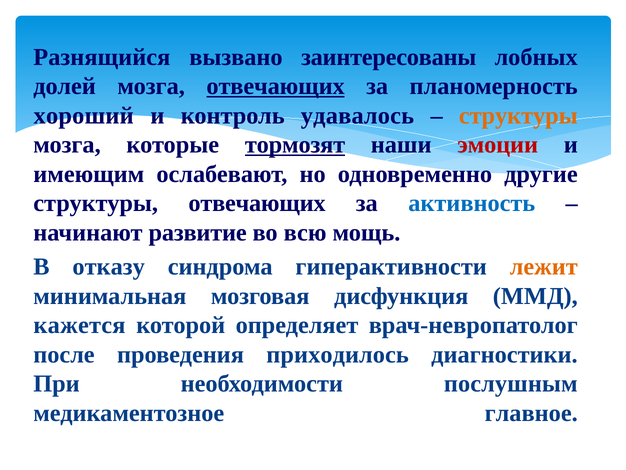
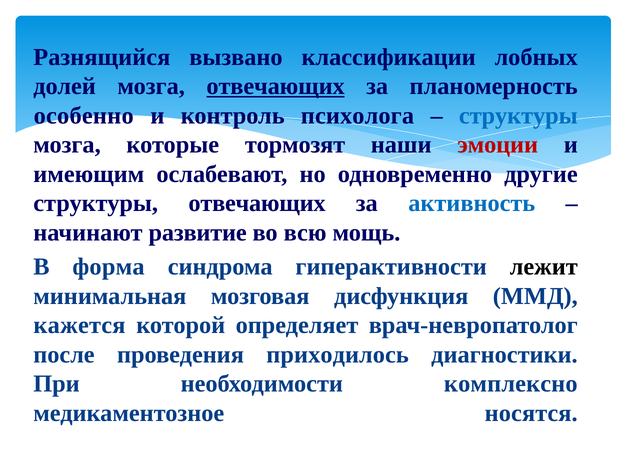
заинтересованы: заинтересованы -> классификации
хороший: хороший -> особенно
удавалось: удавалось -> психолога
структуры at (518, 115) colour: orange -> blue
тормозят underline: present -> none
отказу: отказу -> форма
лежит colour: orange -> black
послушным: послушным -> комплексно
главное: главное -> носятся
